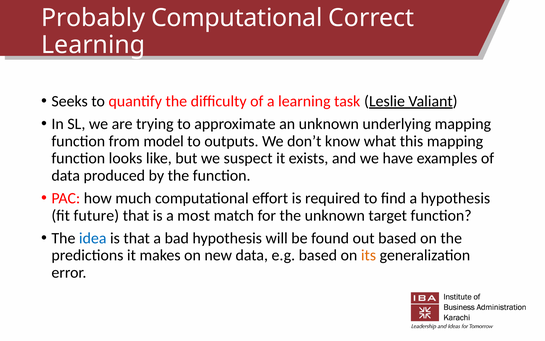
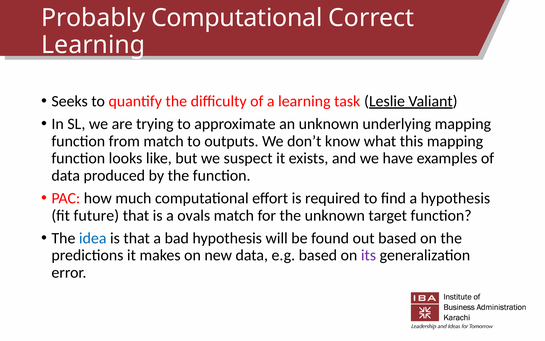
from model: model -> match
most: most -> ovals
its colour: orange -> purple
